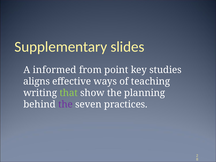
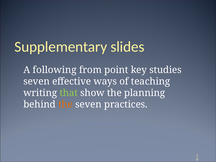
informed: informed -> following
aligns at (37, 81): aligns -> seven
the at (65, 104) colour: purple -> orange
